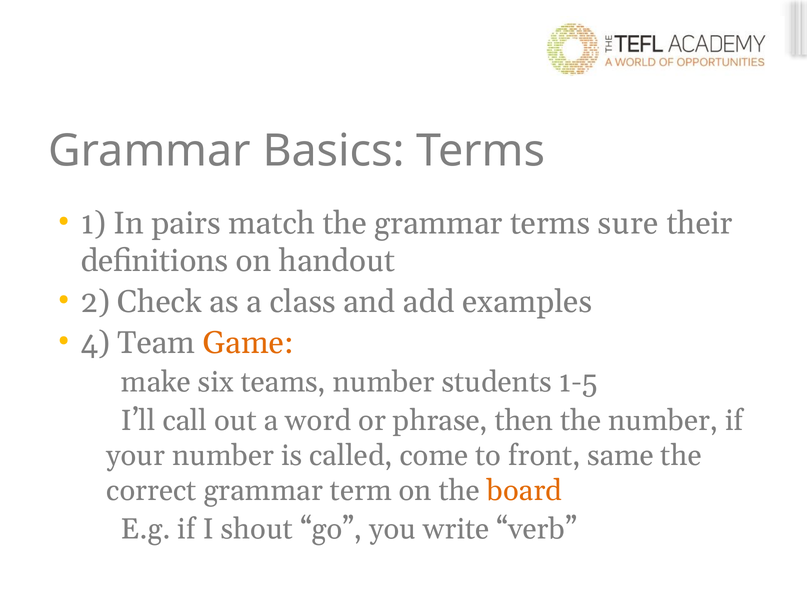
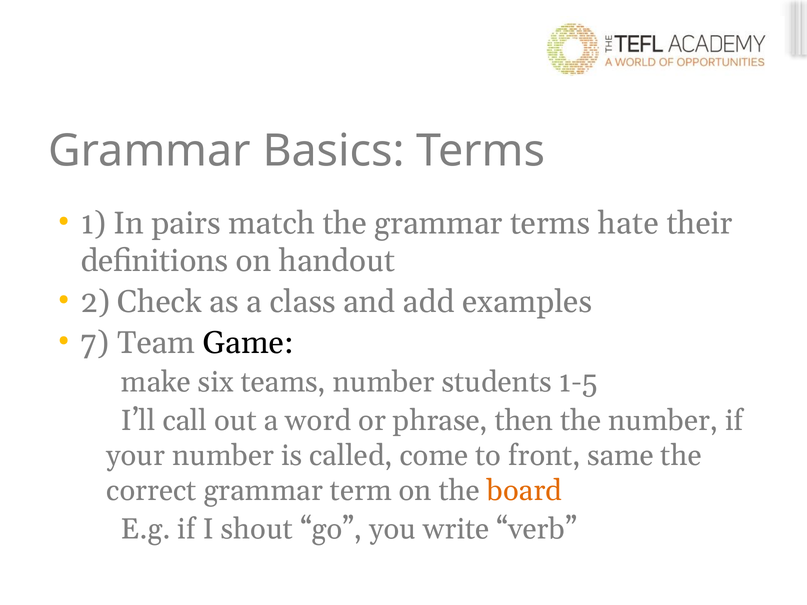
sure: sure -> hate
4: 4 -> 7
Game colour: orange -> black
